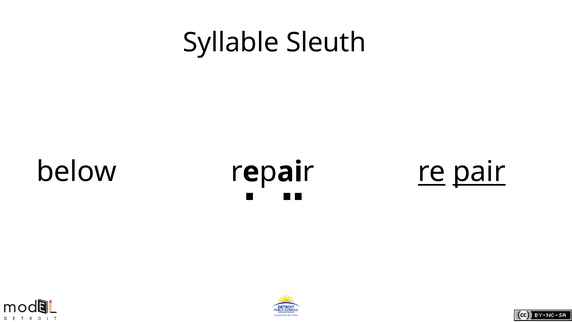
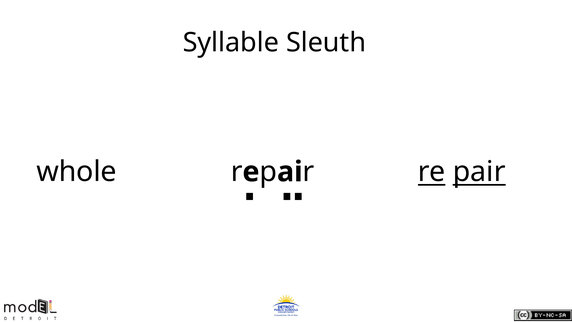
below: below -> whole
